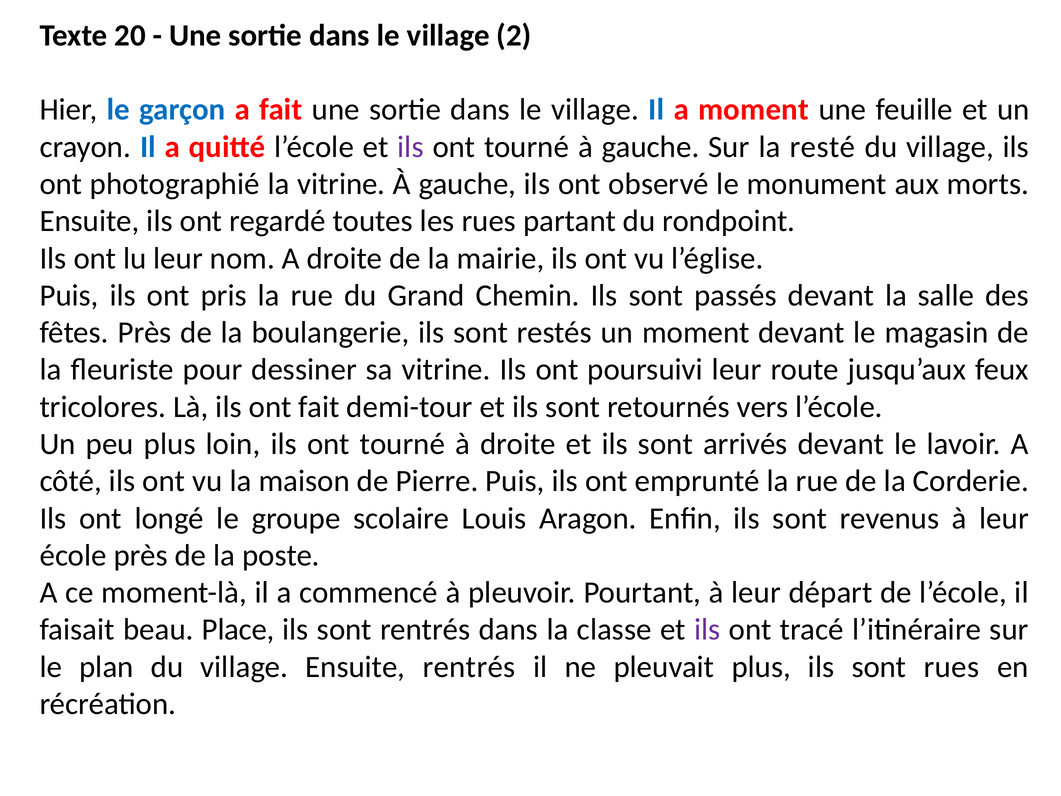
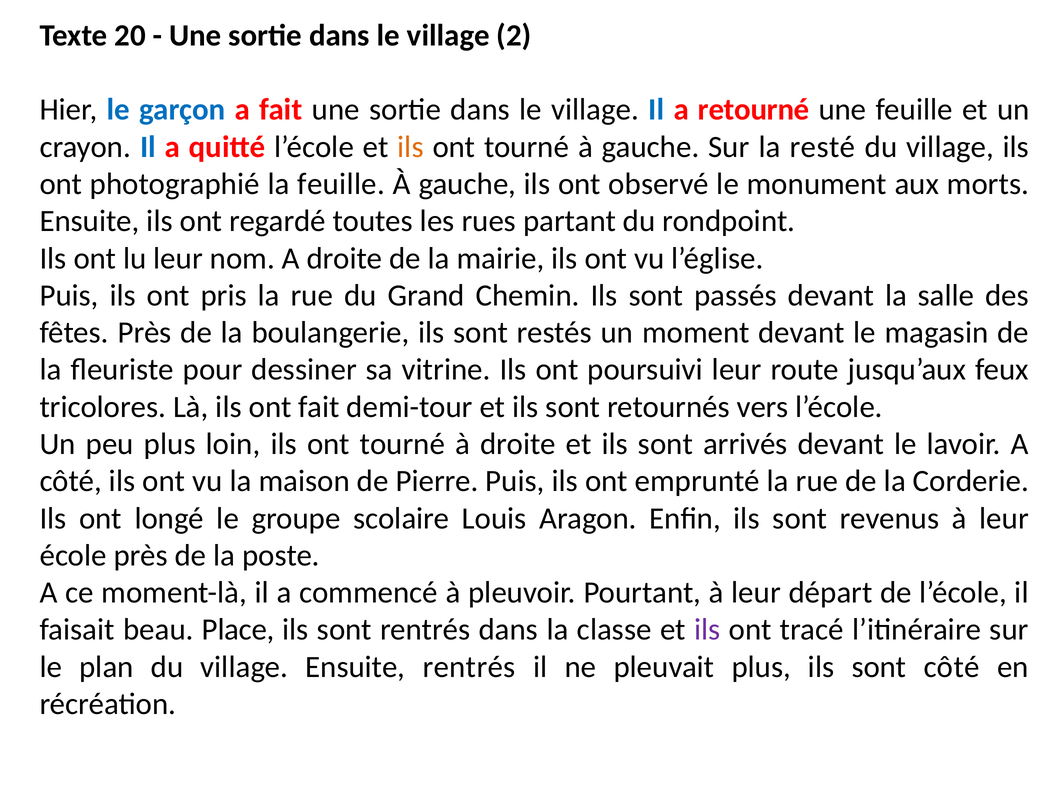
a moment: moment -> retourné
ils at (411, 147) colour: purple -> orange
la vitrine: vitrine -> feuille
sont rues: rues -> côté
